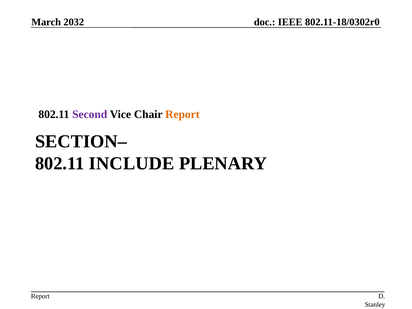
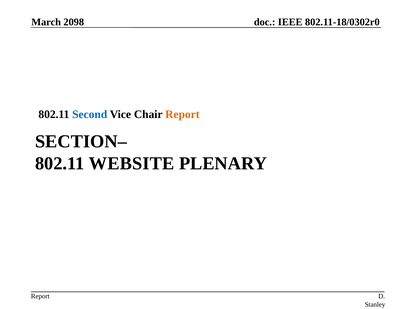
2032: 2032 -> 2098
Second colour: purple -> blue
INCLUDE: INCLUDE -> WEBSITE
